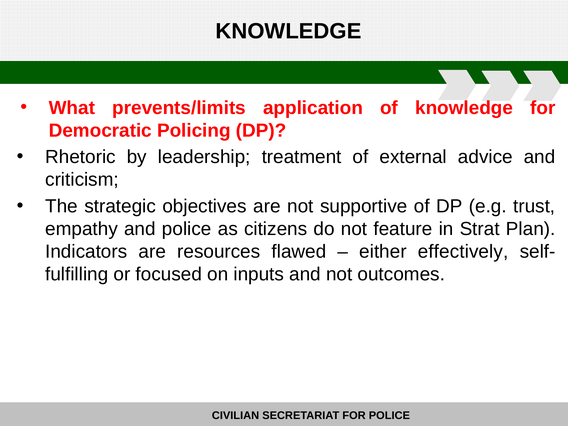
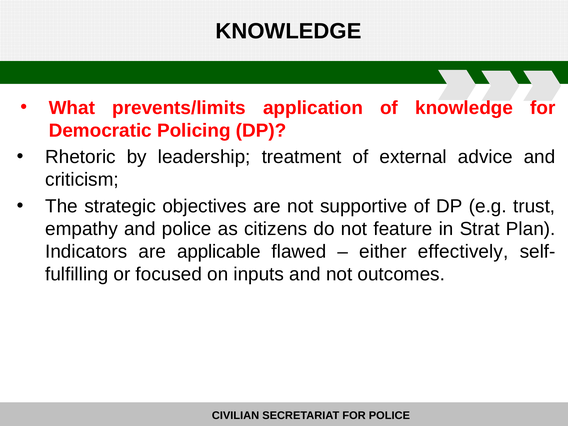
resources: resources -> applicable
